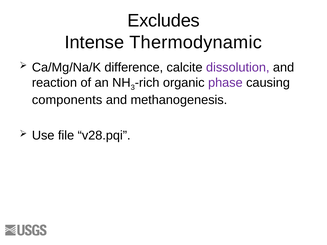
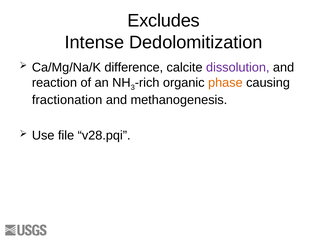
Thermodynamic: Thermodynamic -> Dedolomitization
phase colour: purple -> orange
components: components -> fractionation
